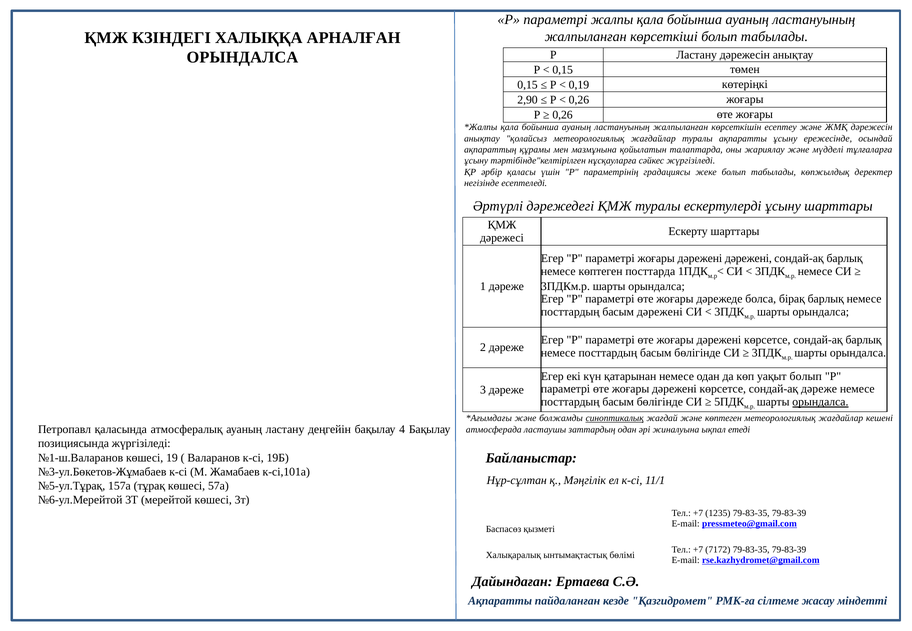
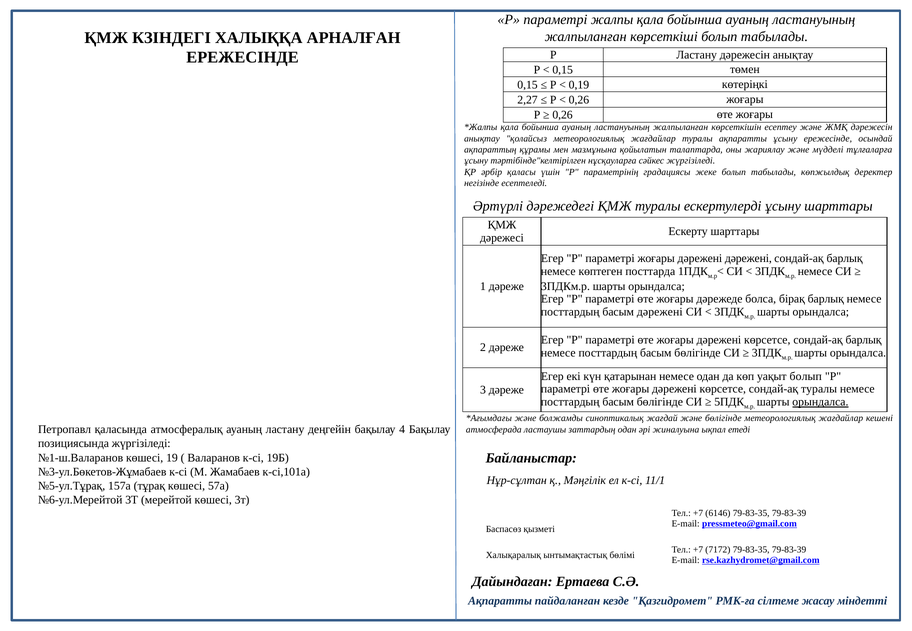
ОРЫНДАЛСА at (242, 57): ОРЫНДАЛСА -> ЕРЕЖЕСІНДЕ
2,90: 2,90 -> 2,27
сондай-ақ дәреже: дәреже -> туралы
синоптикалық underline: present -> none
және көптеген: көптеген -> бөлігінде
1235: 1235 -> 6146
